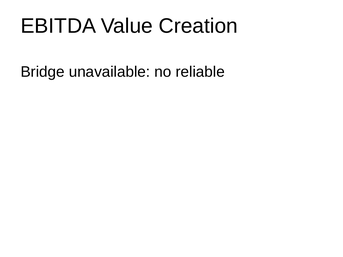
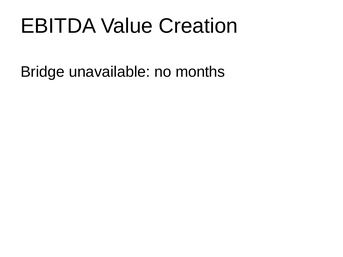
reliable: reliable -> months
